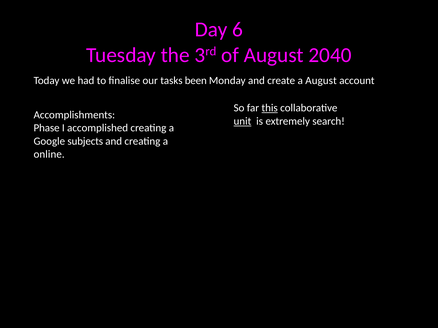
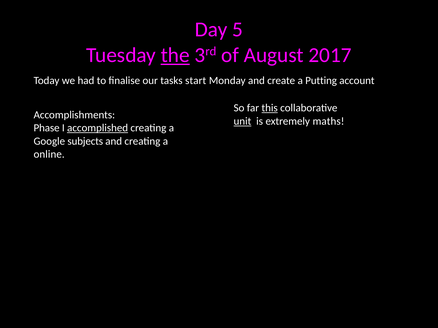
6: 6 -> 5
the underline: none -> present
2040: 2040 -> 2017
been: been -> start
a August: August -> Putting
search: search -> maths
accomplished underline: none -> present
